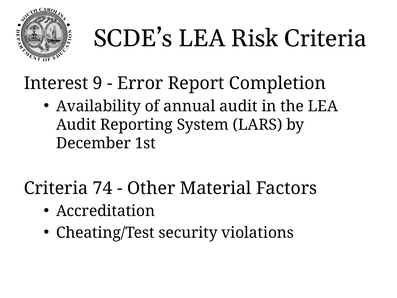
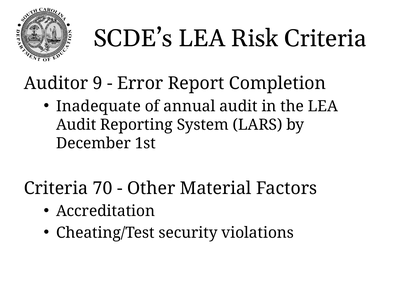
Interest: Interest -> Auditor
Availability: Availability -> Inadequate
74: 74 -> 70
